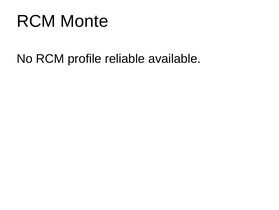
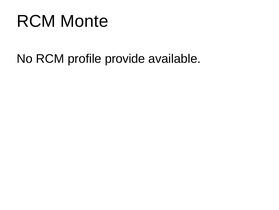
reliable: reliable -> provide
